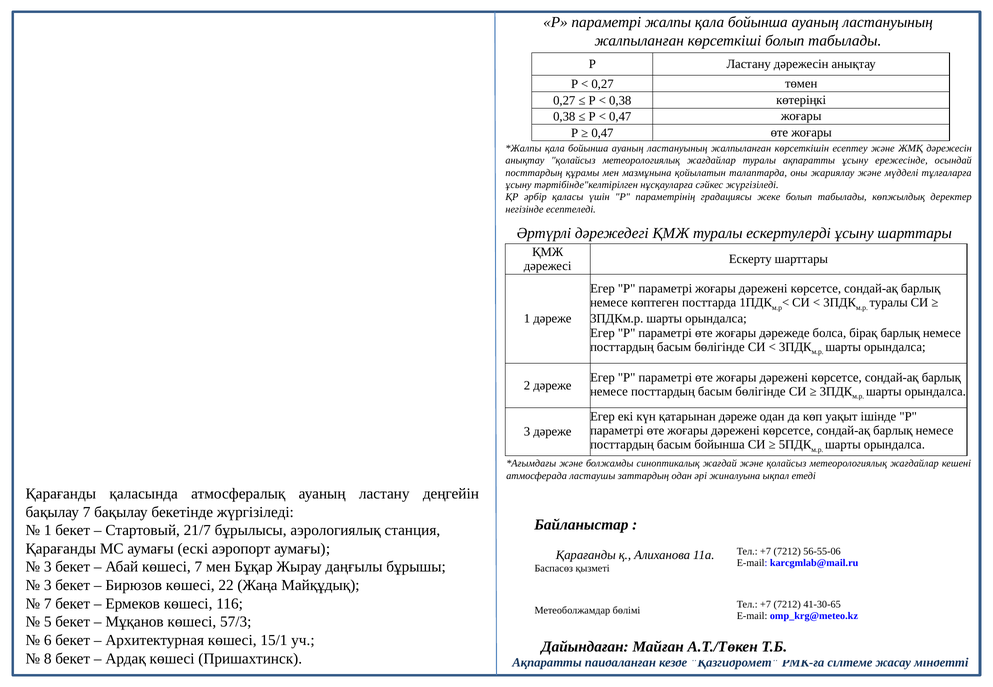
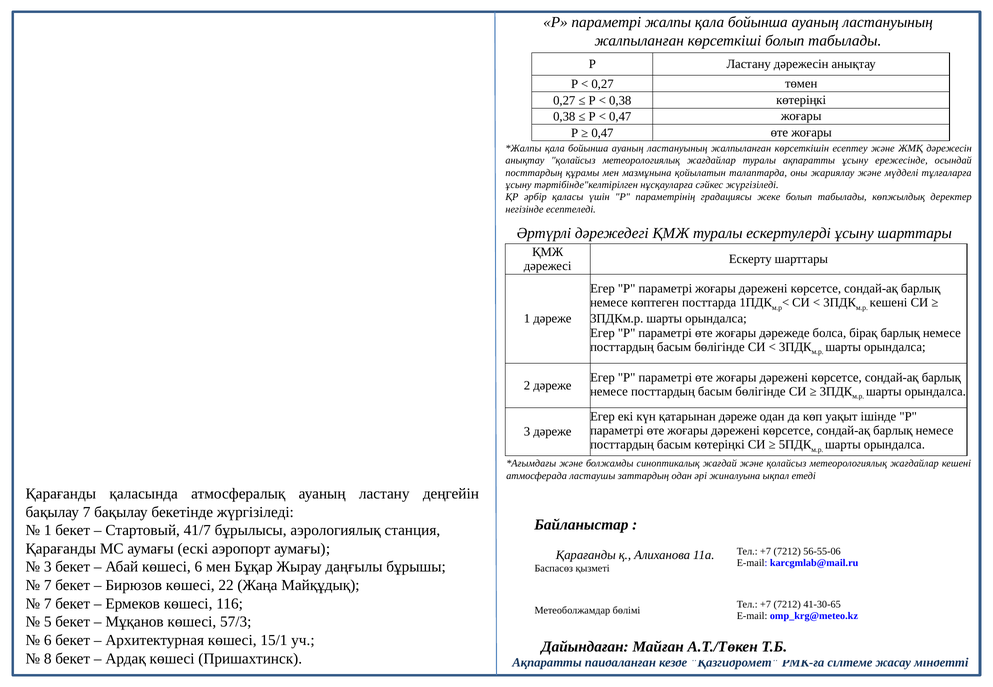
туралы at (889, 303): туралы -> кешені
басым бойынша: бойынша -> көтеріңкі
21/7: 21/7 -> 41/7
көшесі 7: 7 -> 6
3 at (48, 586): 3 -> 7
